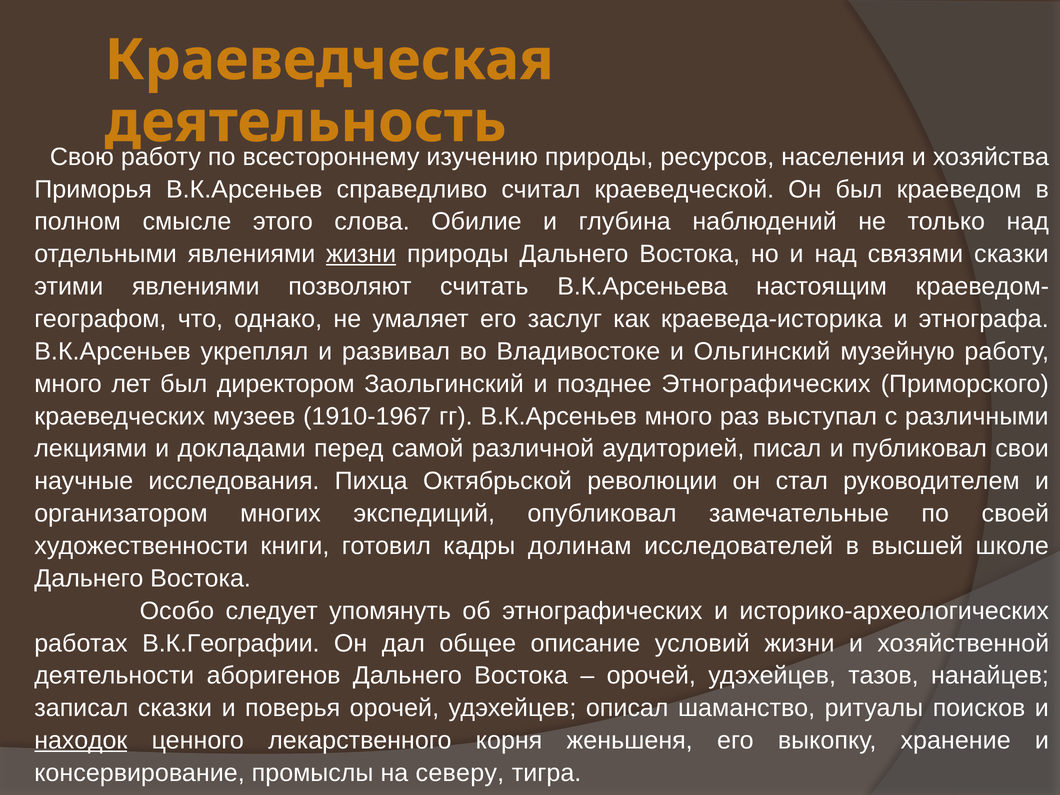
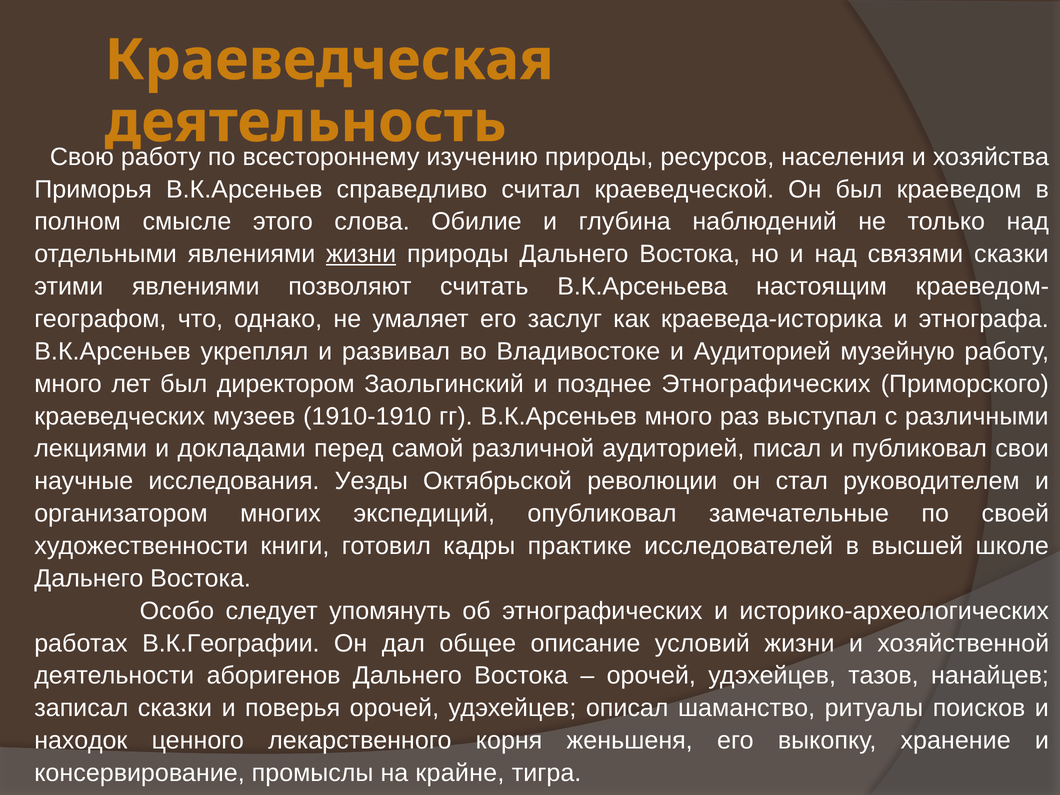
и Ольгинский: Ольгинский -> Аудиторией
1910-1967: 1910-1967 -> 1910-1910
Пихца: Пихца -> Уезды
долинам: долинам -> практике
находок underline: present -> none
северу: северу -> крайне
